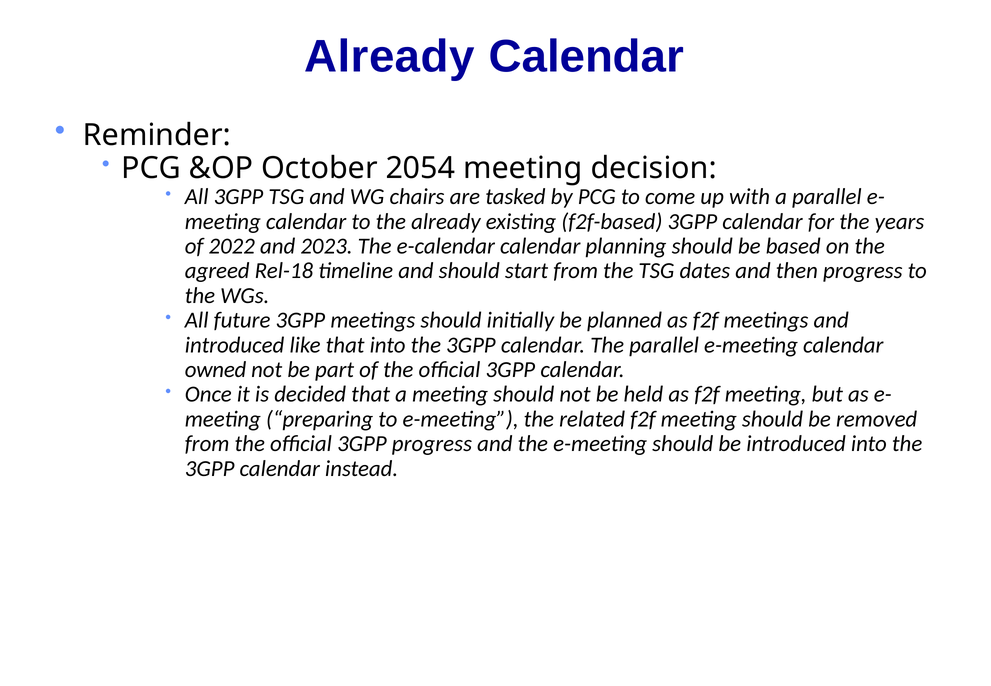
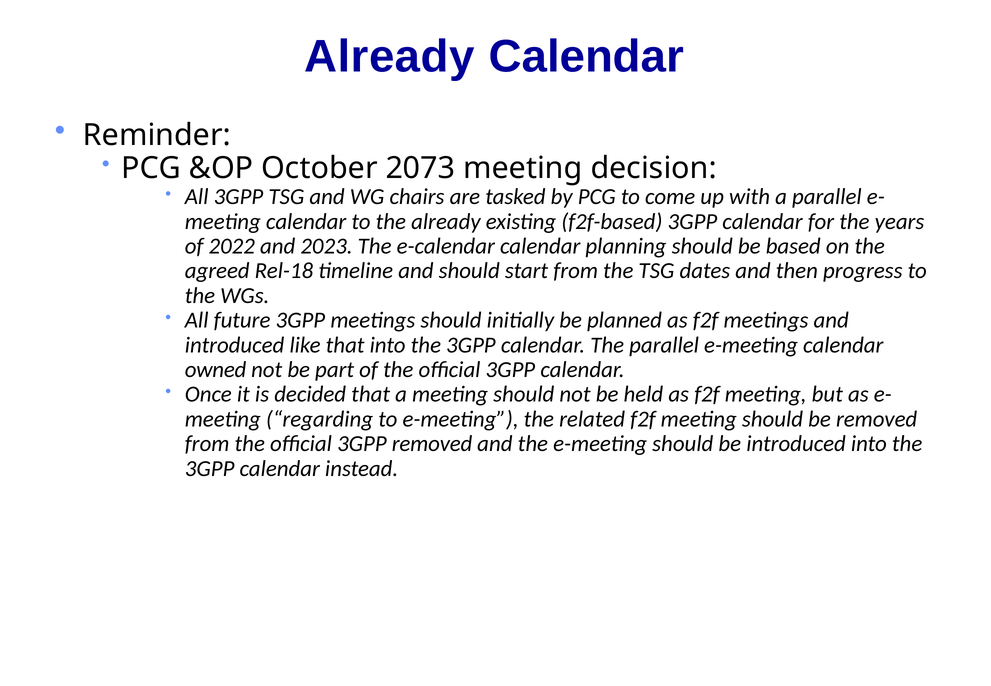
2054: 2054 -> 2073
preparing: preparing -> regarding
3GPP progress: progress -> removed
